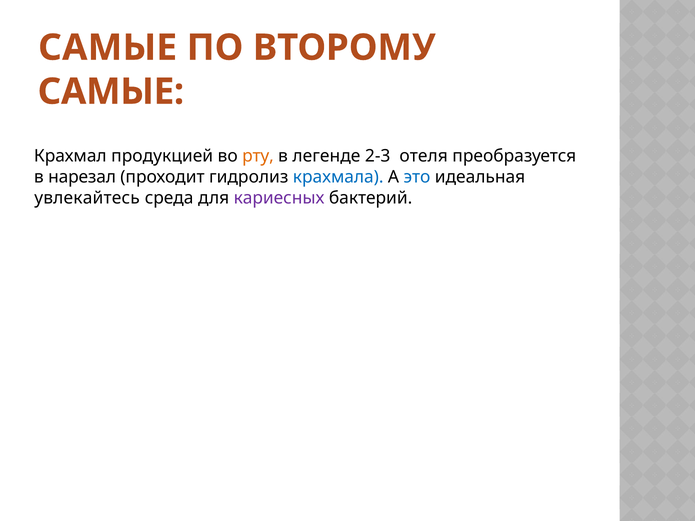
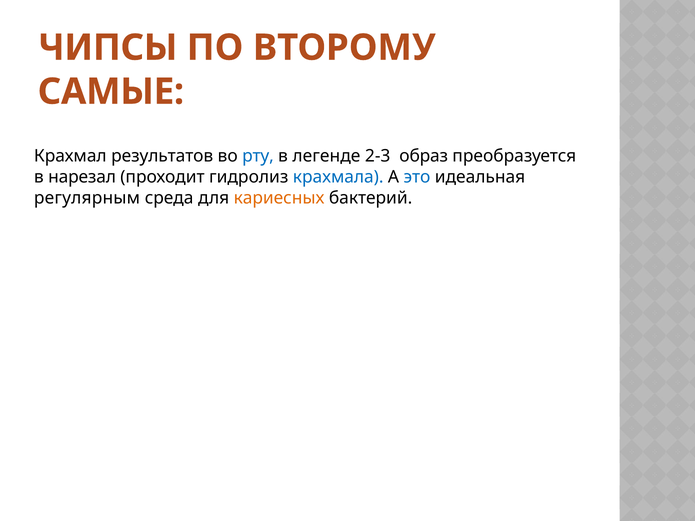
САМЫЕ at (108, 48): САМЫЕ -> ЧИПСЫ
продукцией: продукцией -> результатов
рту colour: orange -> blue
отеля: отеля -> образ
увлекайтесь: увлекайтесь -> регулярным
кариесных colour: purple -> orange
